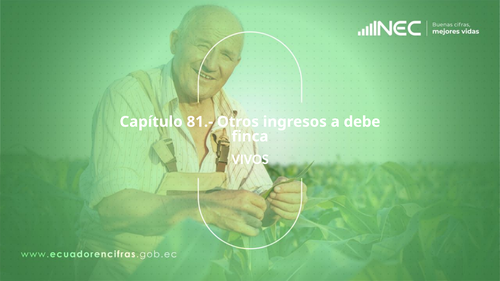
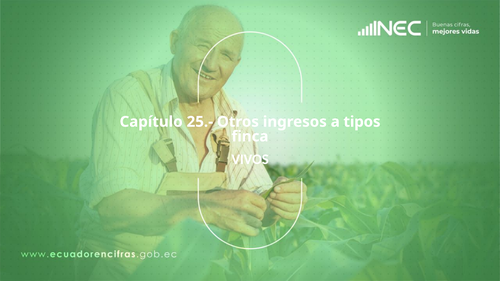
81.-: 81.- -> 25.-
debe: debe -> tipos
